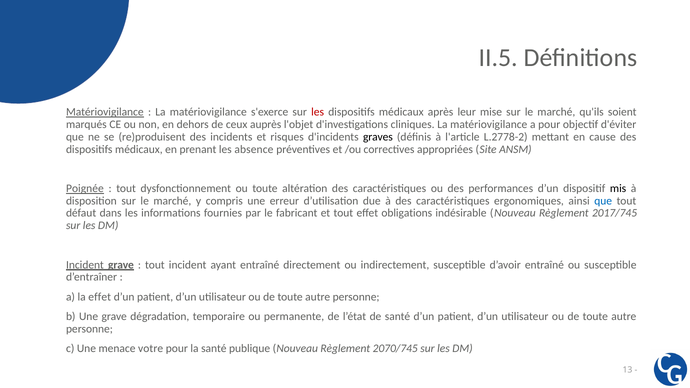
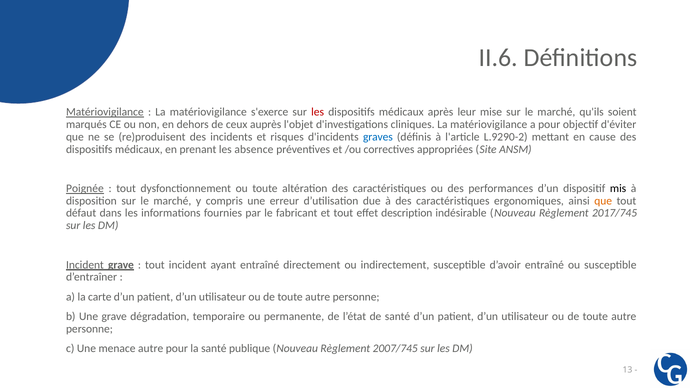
II.5: II.5 -> II.6
graves colour: black -> blue
L.2778-2: L.2778-2 -> L.9290-2
que at (603, 201) colour: blue -> orange
obligations: obligations -> description
la effet: effet -> carte
menace votre: votre -> autre
2070/745: 2070/745 -> 2007/745
